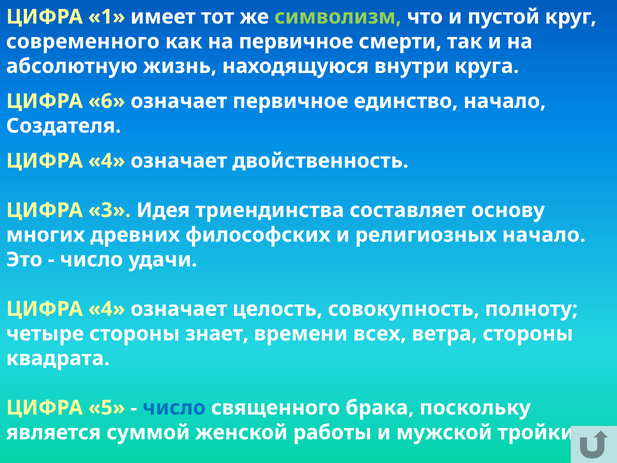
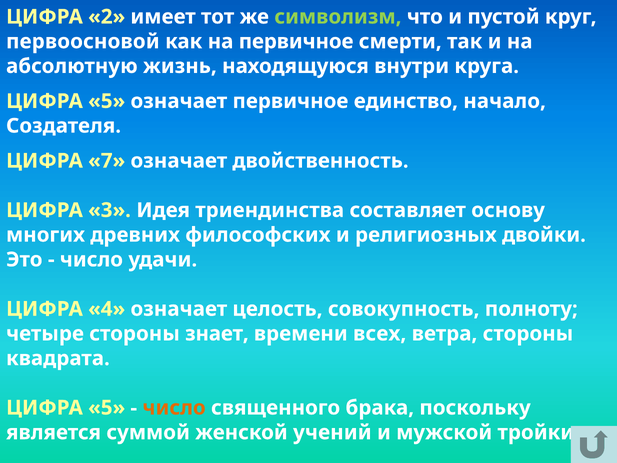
1: 1 -> 2
современного: современного -> первоосновой
6 at (107, 101): 6 -> 5
4 at (107, 161): 4 -> 7
религиозных начало: начало -> двойки
число at (174, 408) colour: blue -> orange
работы: работы -> учений
